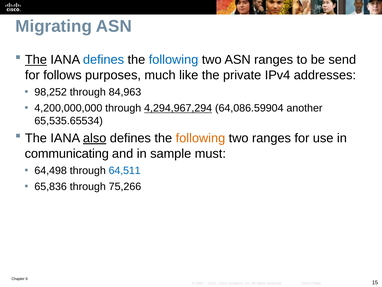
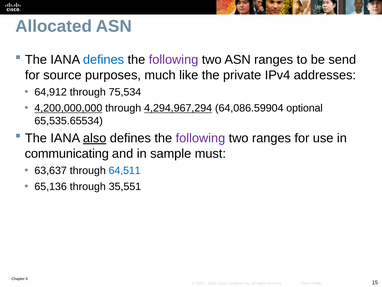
Migrating: Migrating -> Allocated
The at (36, 60) underline: present -> none
following at (174, 60) colour: blue -> purple
follows: follows -> source
98,252: 98,252 -> 64,912
84,963: 84,963 -> 75,534
4,200,000,000 underline: none -> present
another: another -> optional
following at (200, 138) colour: orange -> purple
64,498: 64,498 -> 63,637
65,836: 65,836 -> 65,136
75,266: 75,266 -> 35,551
